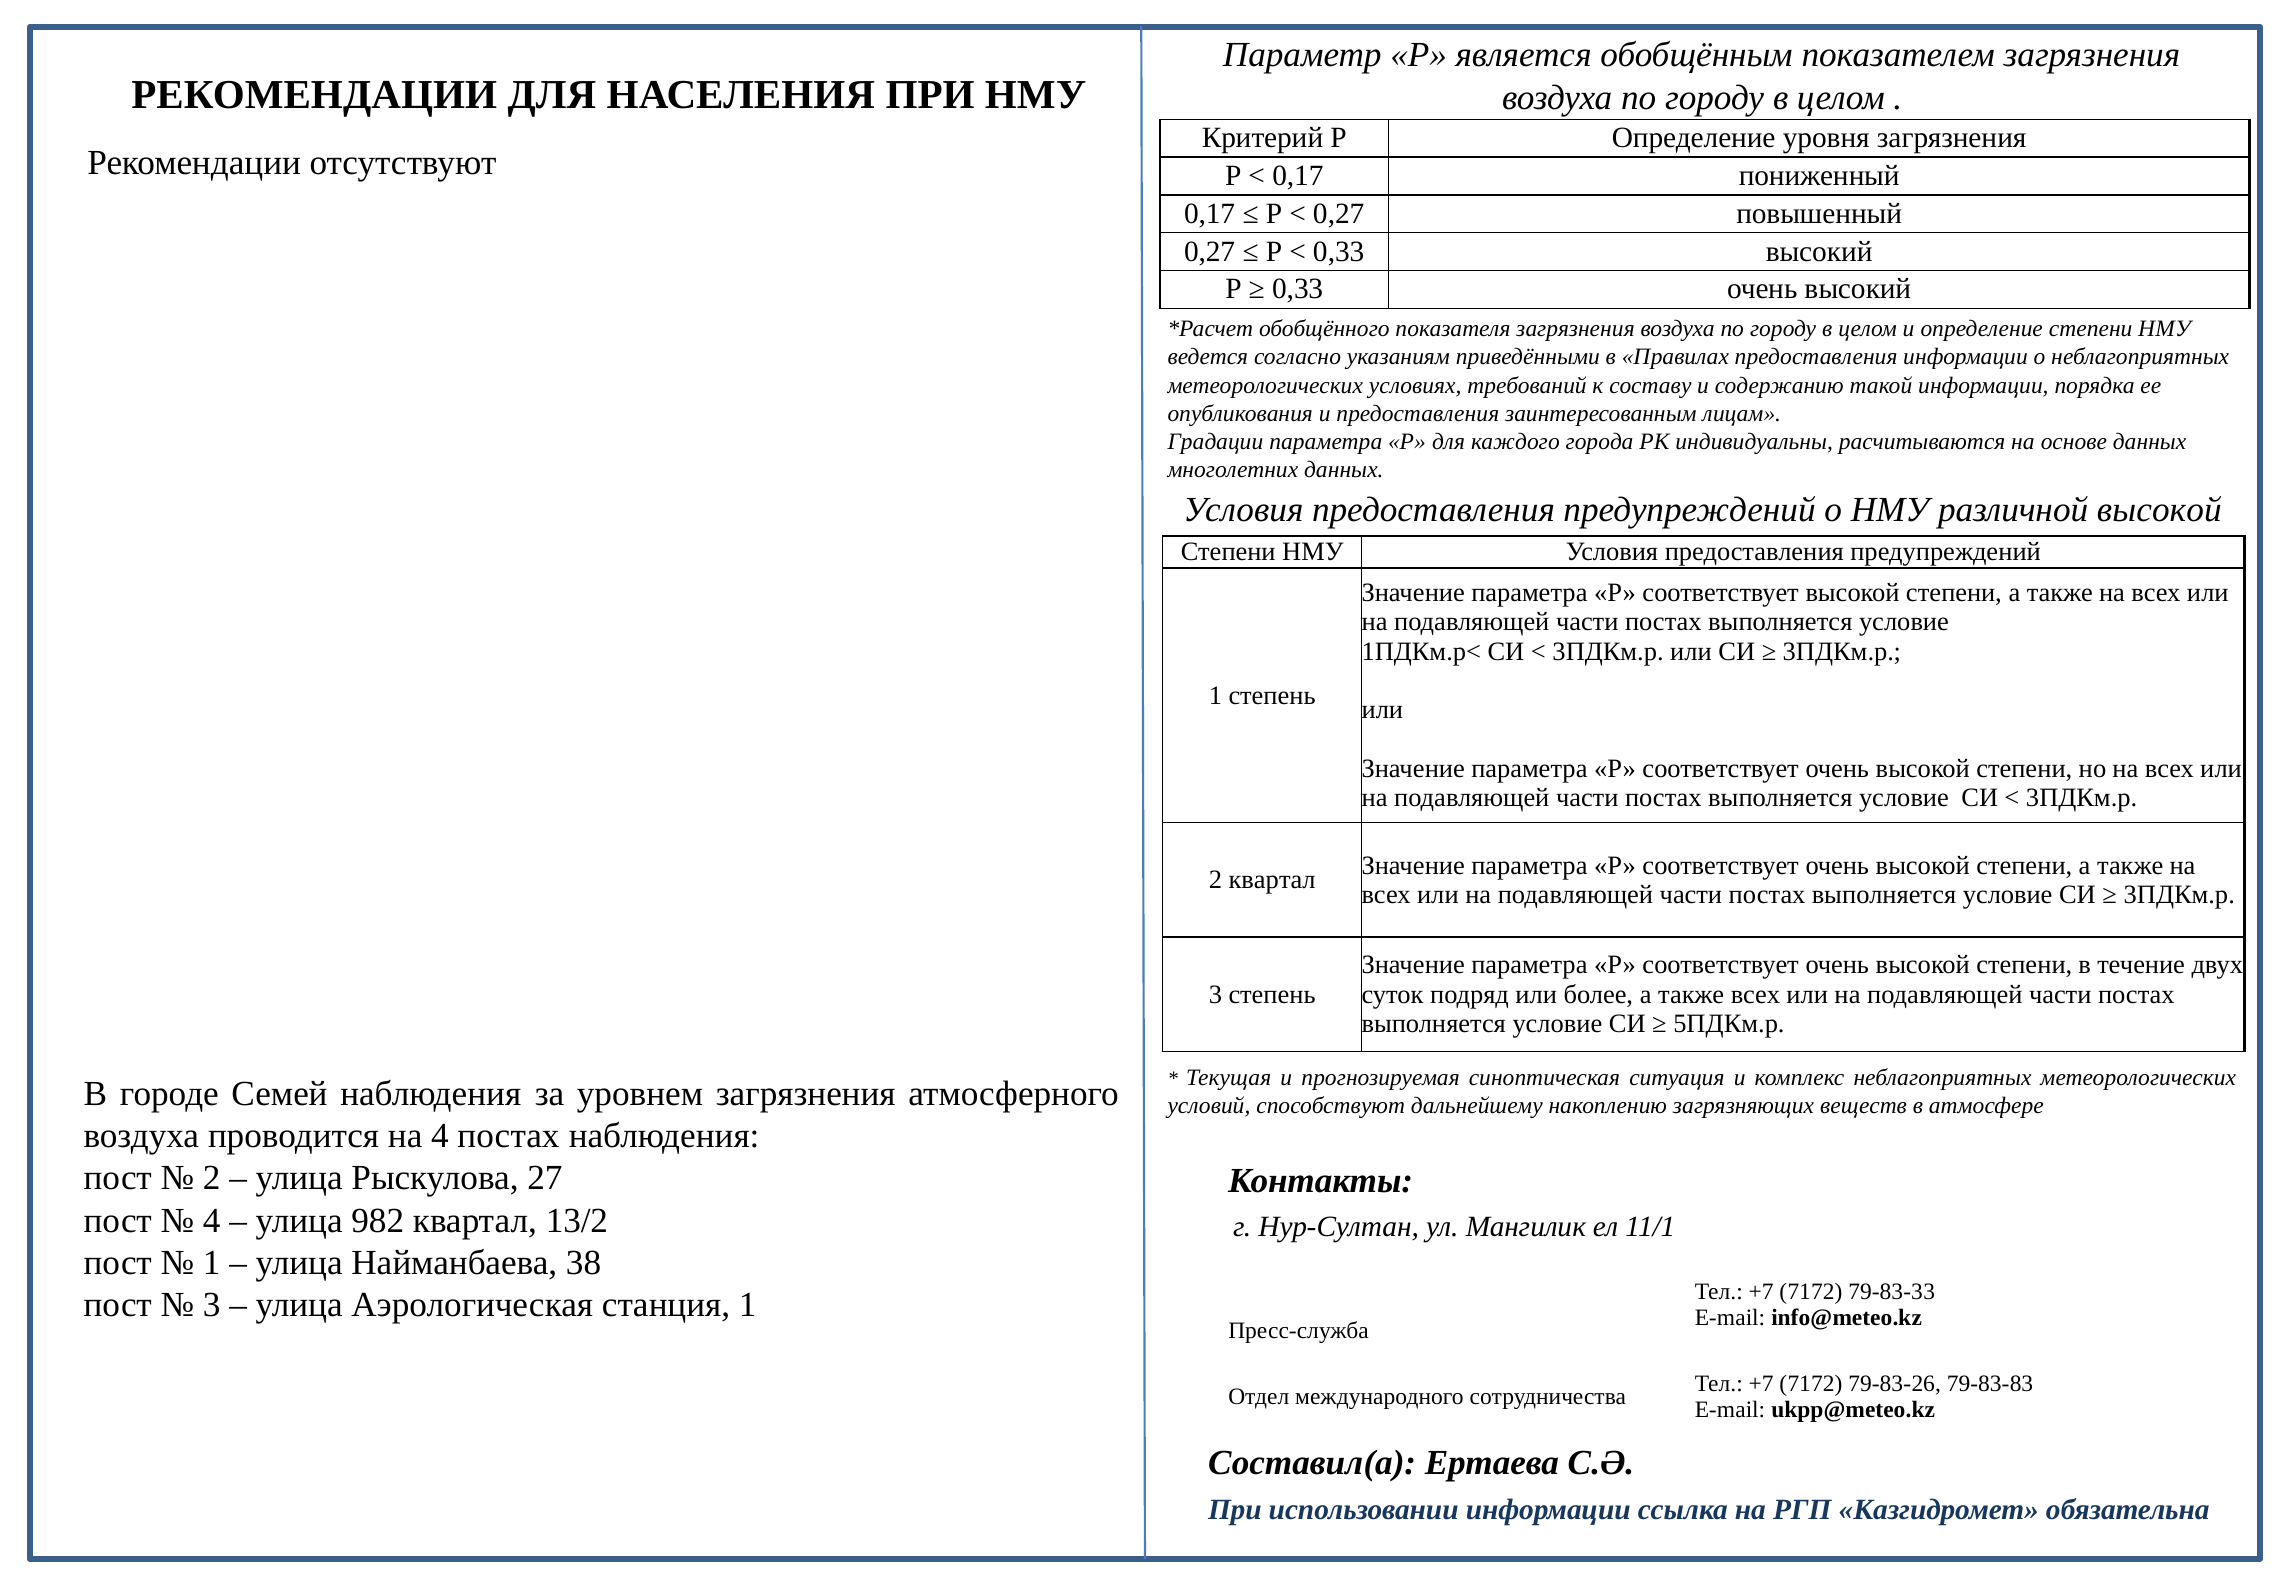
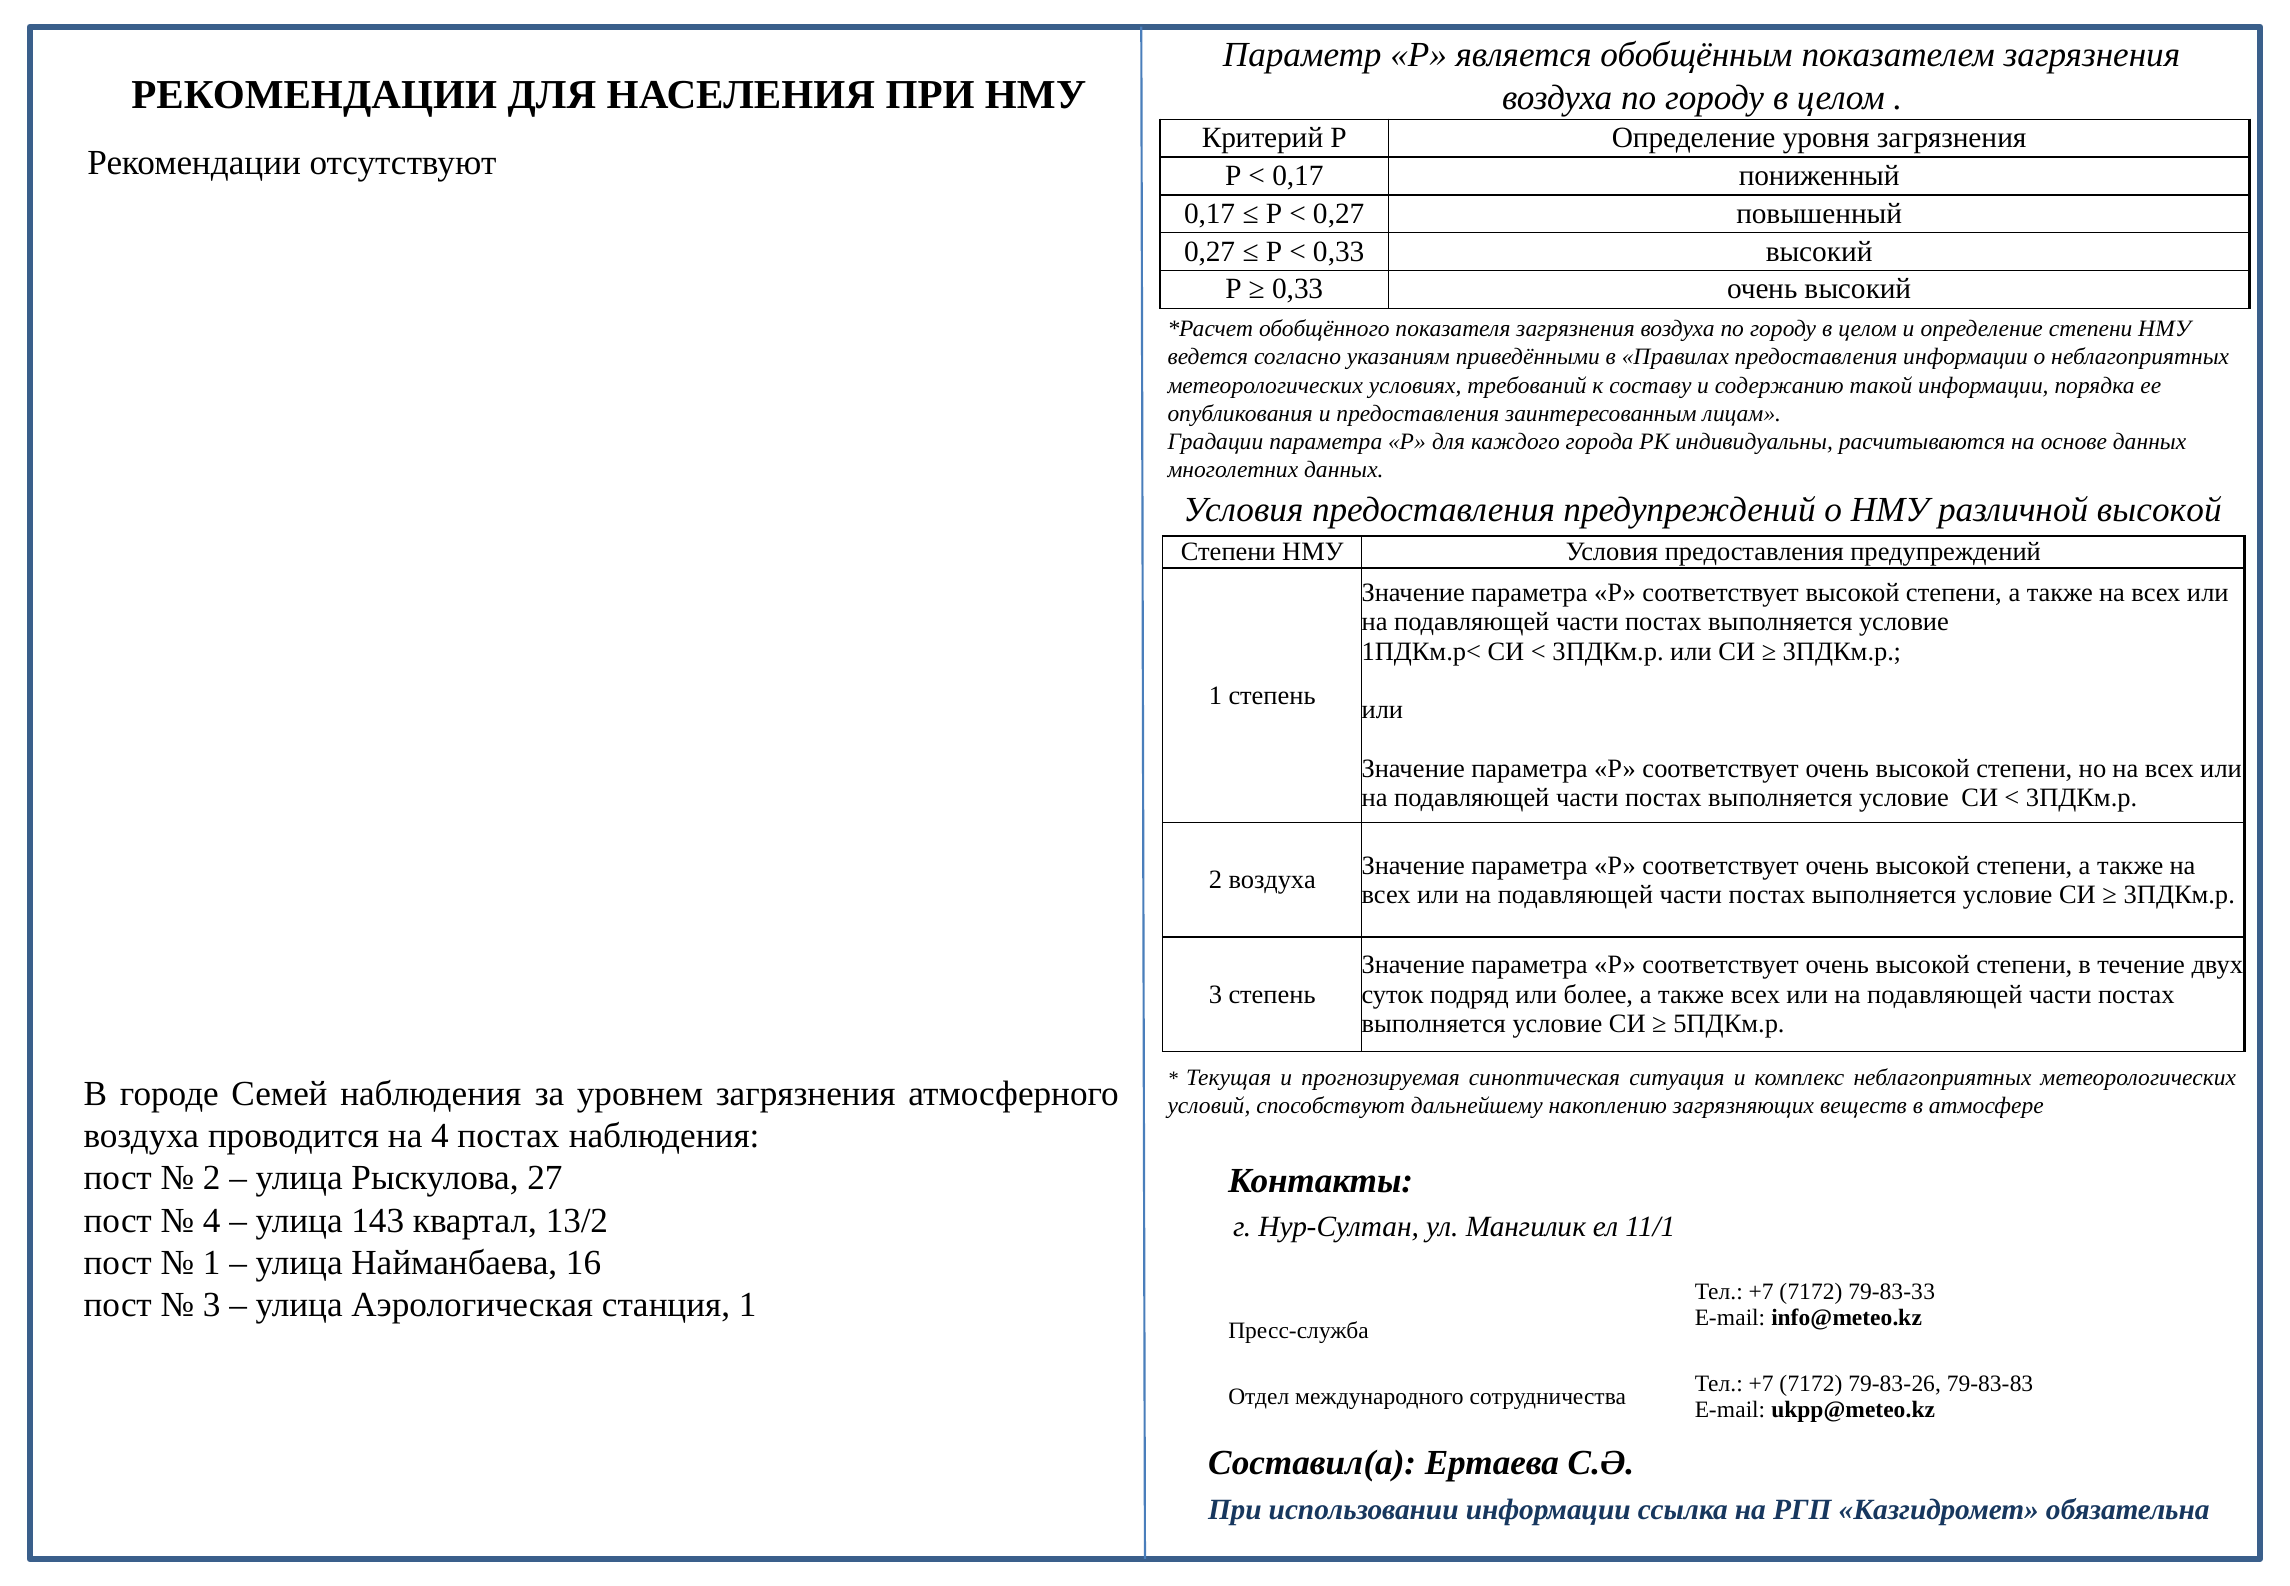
2 квартал: квартал -> воздуха
982: 982 -> 143
38: 38 -> 16
